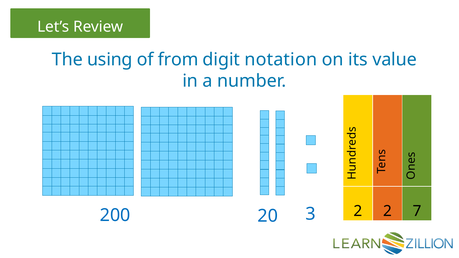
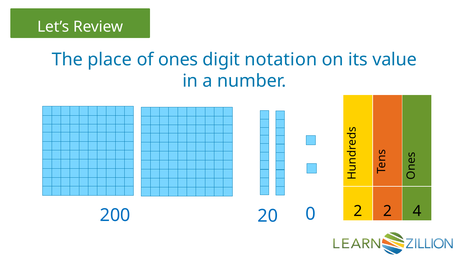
using: using -> place
from: from -> ones
7: 7 -> 4
3: 3 -> 0
